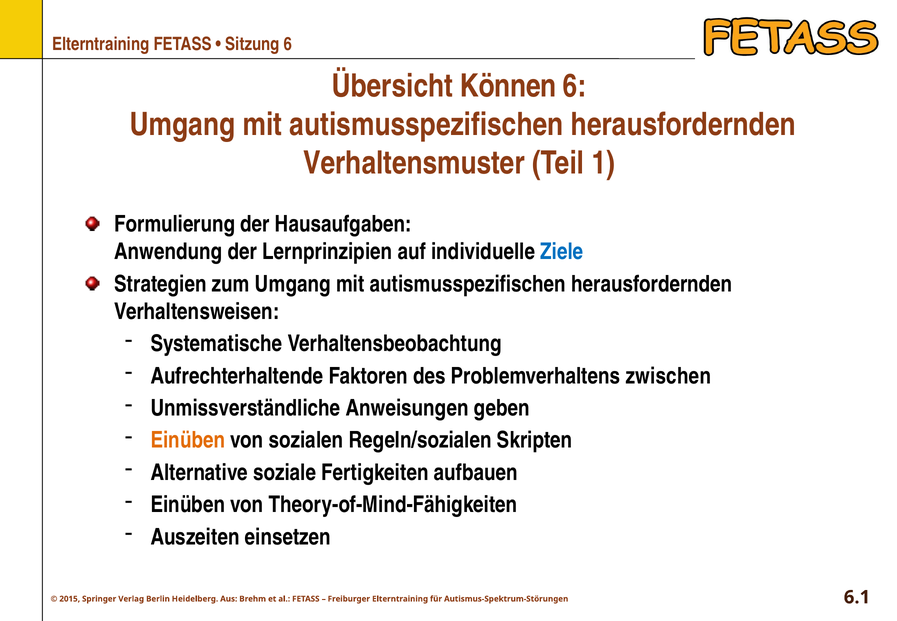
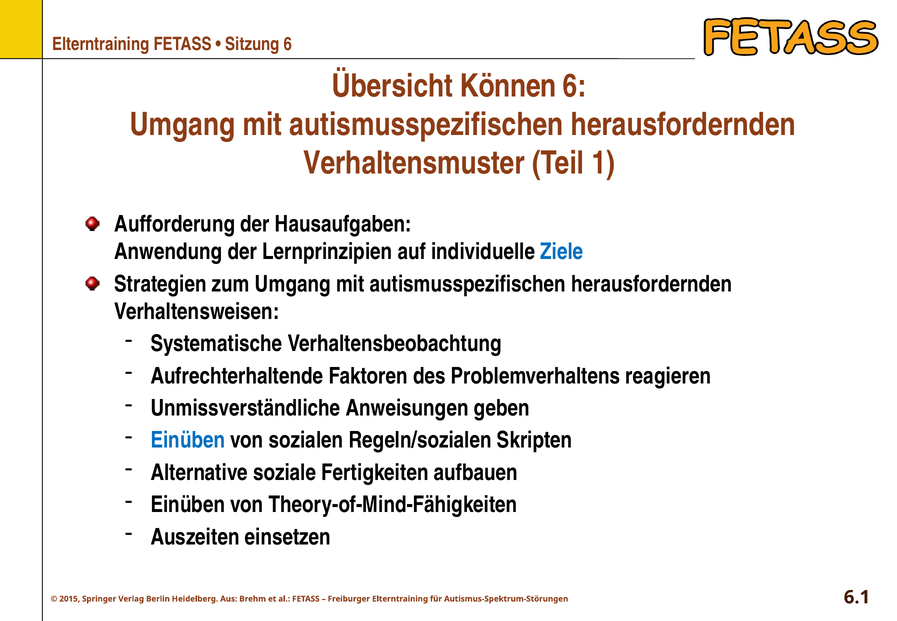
Formulierung: Formulierung -> Aufforderung
zwischen: zwischen -> reagieren
Einüben at (188, 440) colour: orange -> blue
